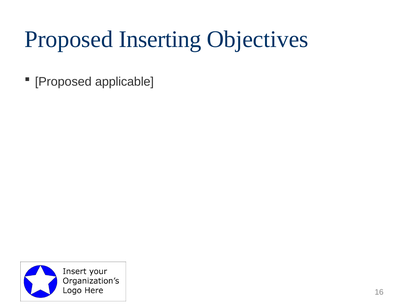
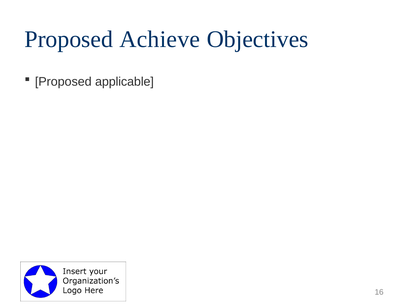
Inserting: Inserting -> Achieve
